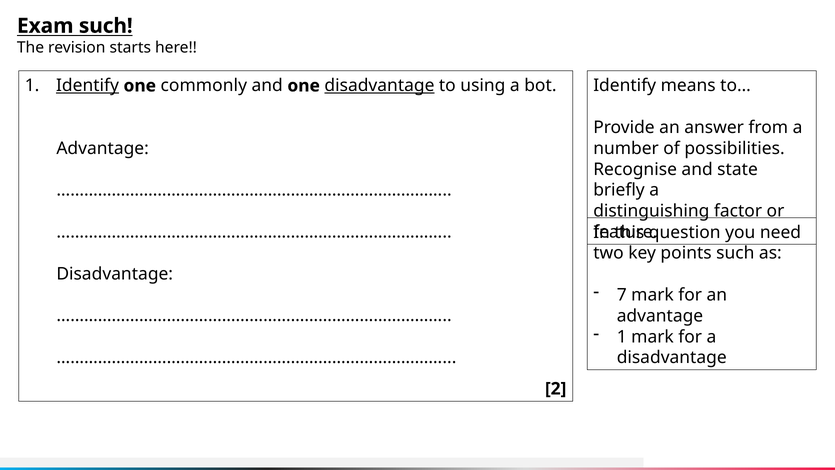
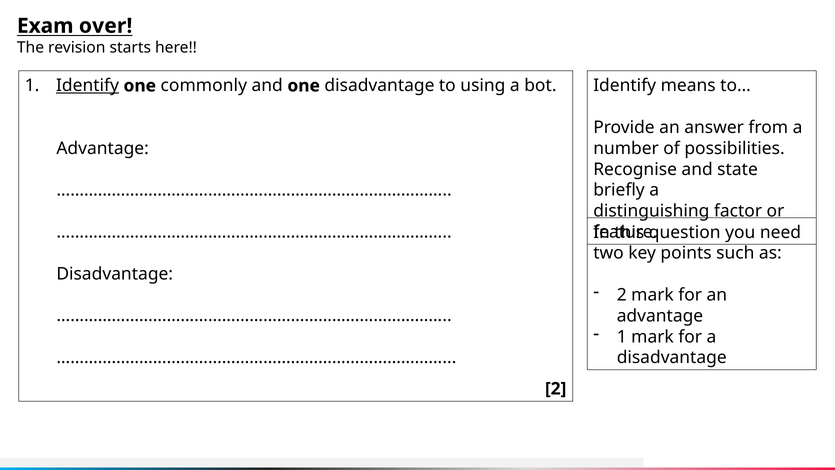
Exam such: such -> over
disadvantage at (379, 86) underline: present -> none
7 at (622, 295): 7 -> 2
